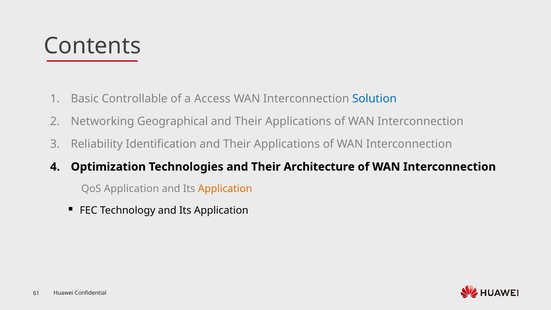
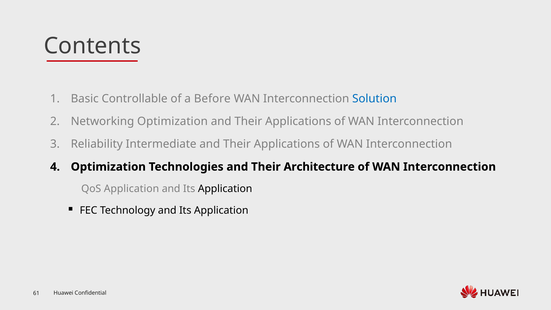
Access: Access -> Before
Networking Geographical: Geographical -> Optimization
Identification: Identification -> Intermediate
Application at (225, 189) colour: orange -> black
